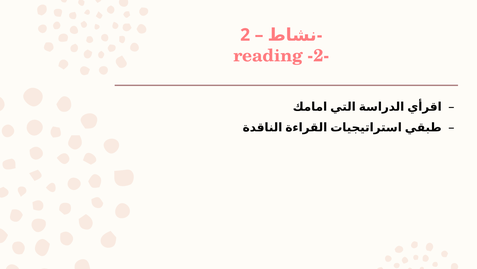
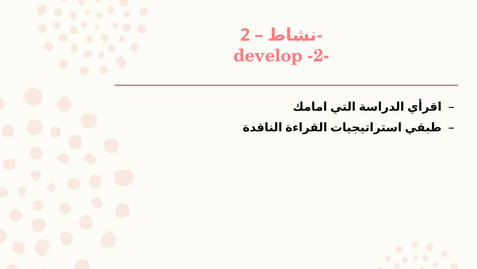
reading: reading -> develop
